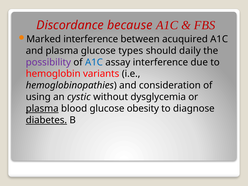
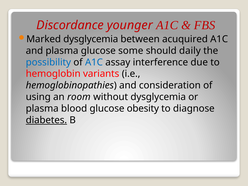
because: because -> younger
Marked interference: interference -> dysglycemia
types: types -> some
possibility colour: purple -> blue
cystic: cystic -> room
plasma at (42, 109) underline: present -> none
